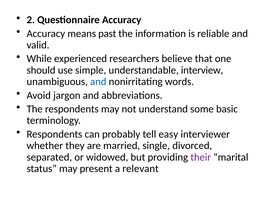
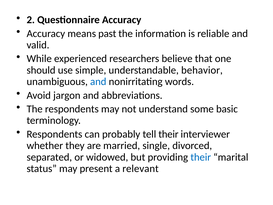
interview: interview -> behavior
tell easy: easy -> their
their at (201, 157) colour: purple -> blue
